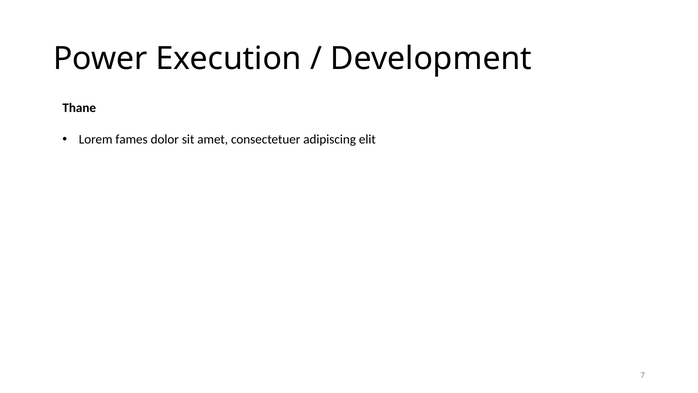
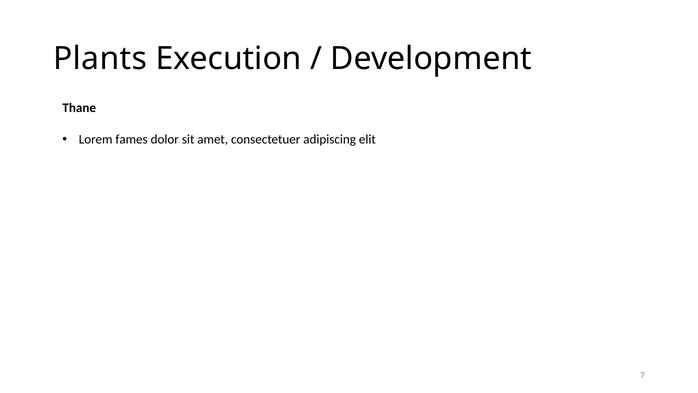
Power: Power -> Plants
